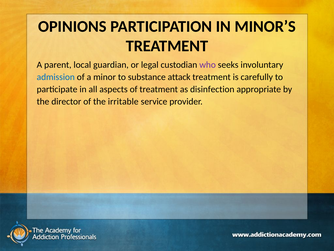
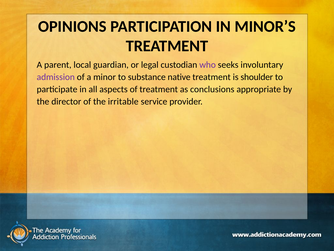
admission colour: blue -> purple
attack: attack -> native
carefully: carefully -> shoulder
disinfection: disinfection -> conclusions
